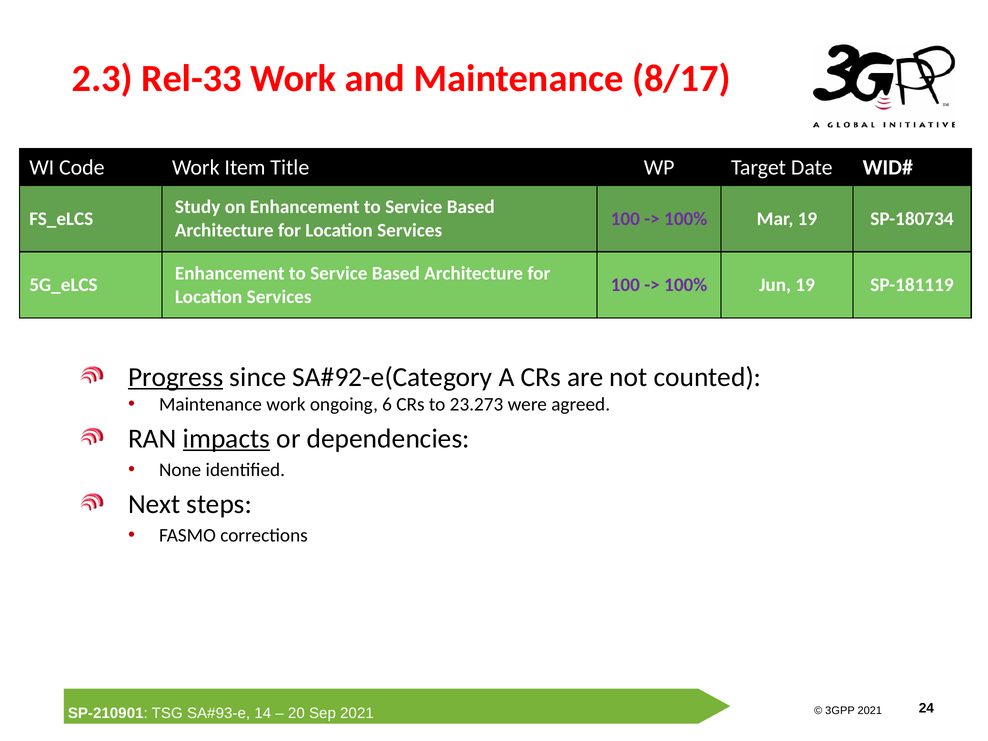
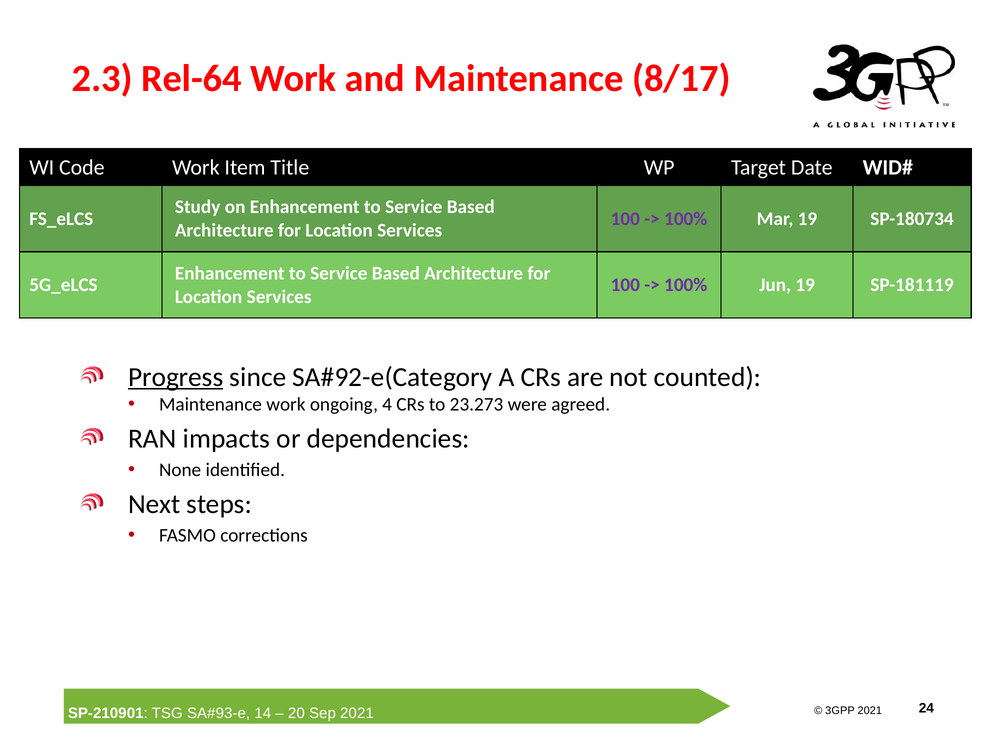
Rel-33: Rel-33 -> Rel-64
6: 6 -> 4
impacts underline: present -> none
